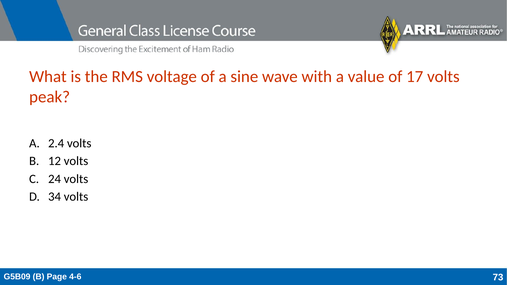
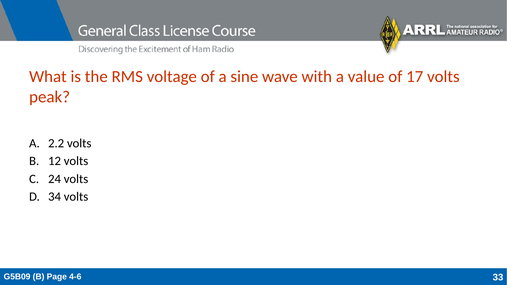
2.4: 2.4 -> 2.2
73: 73 -> 33
